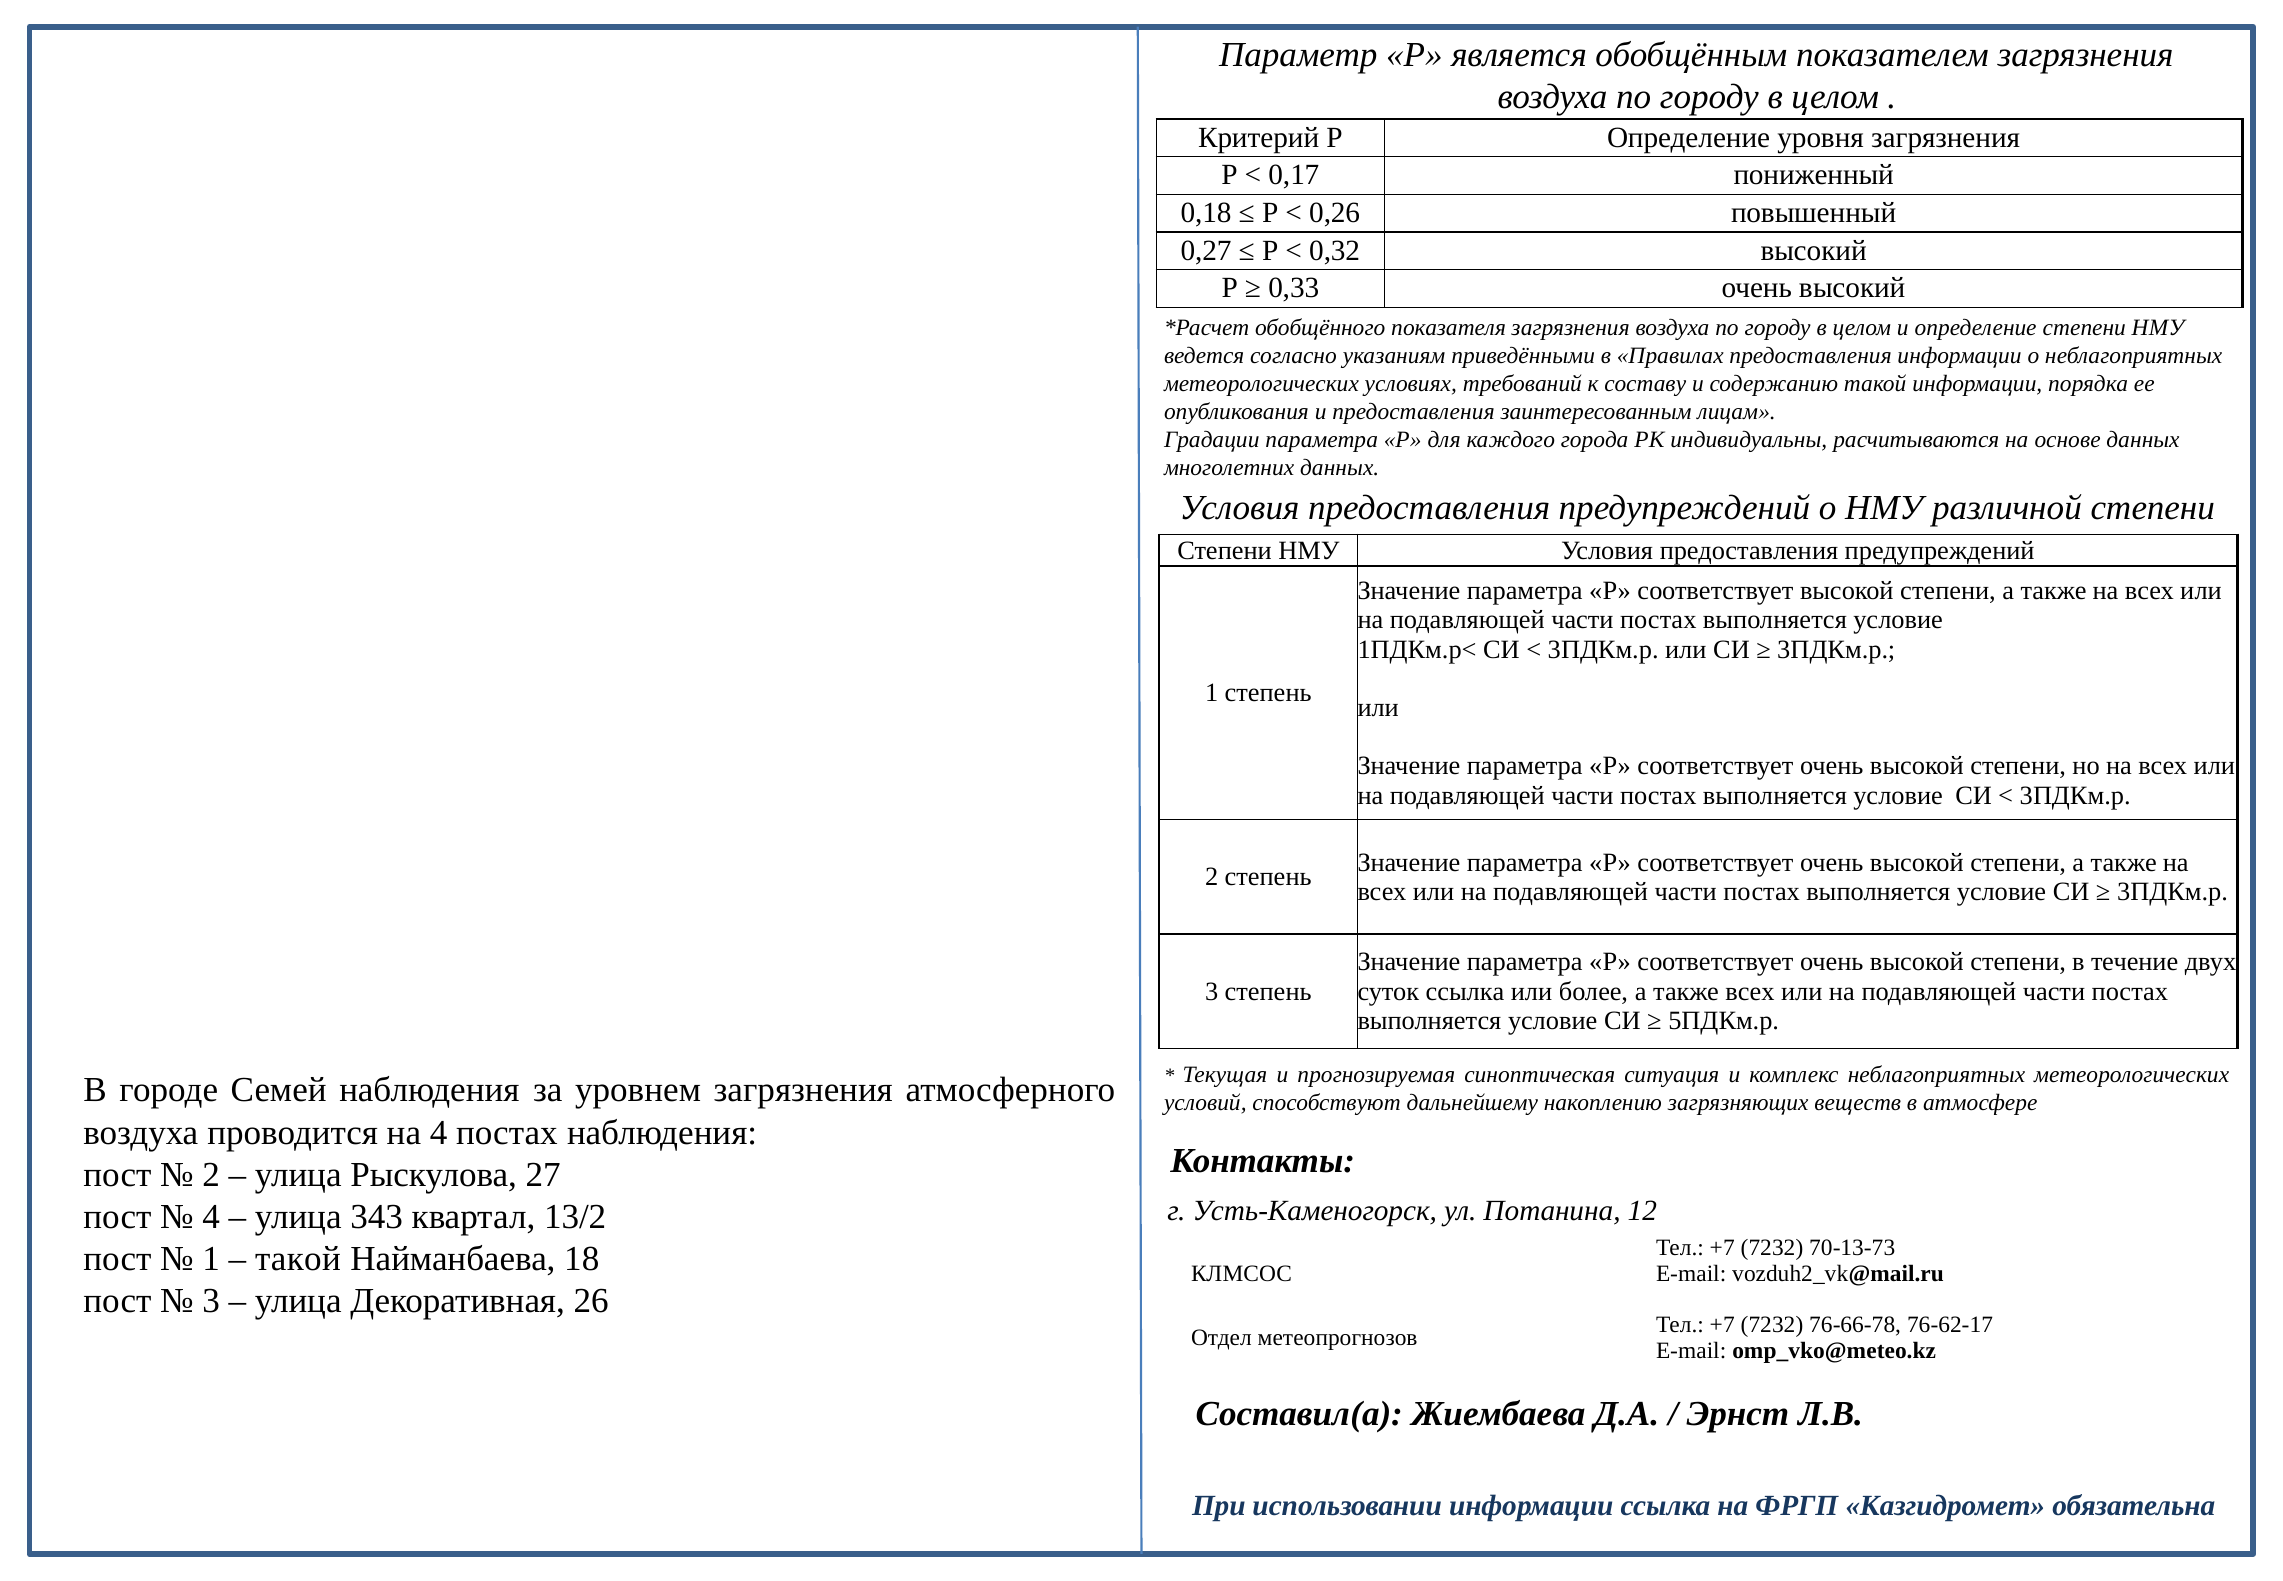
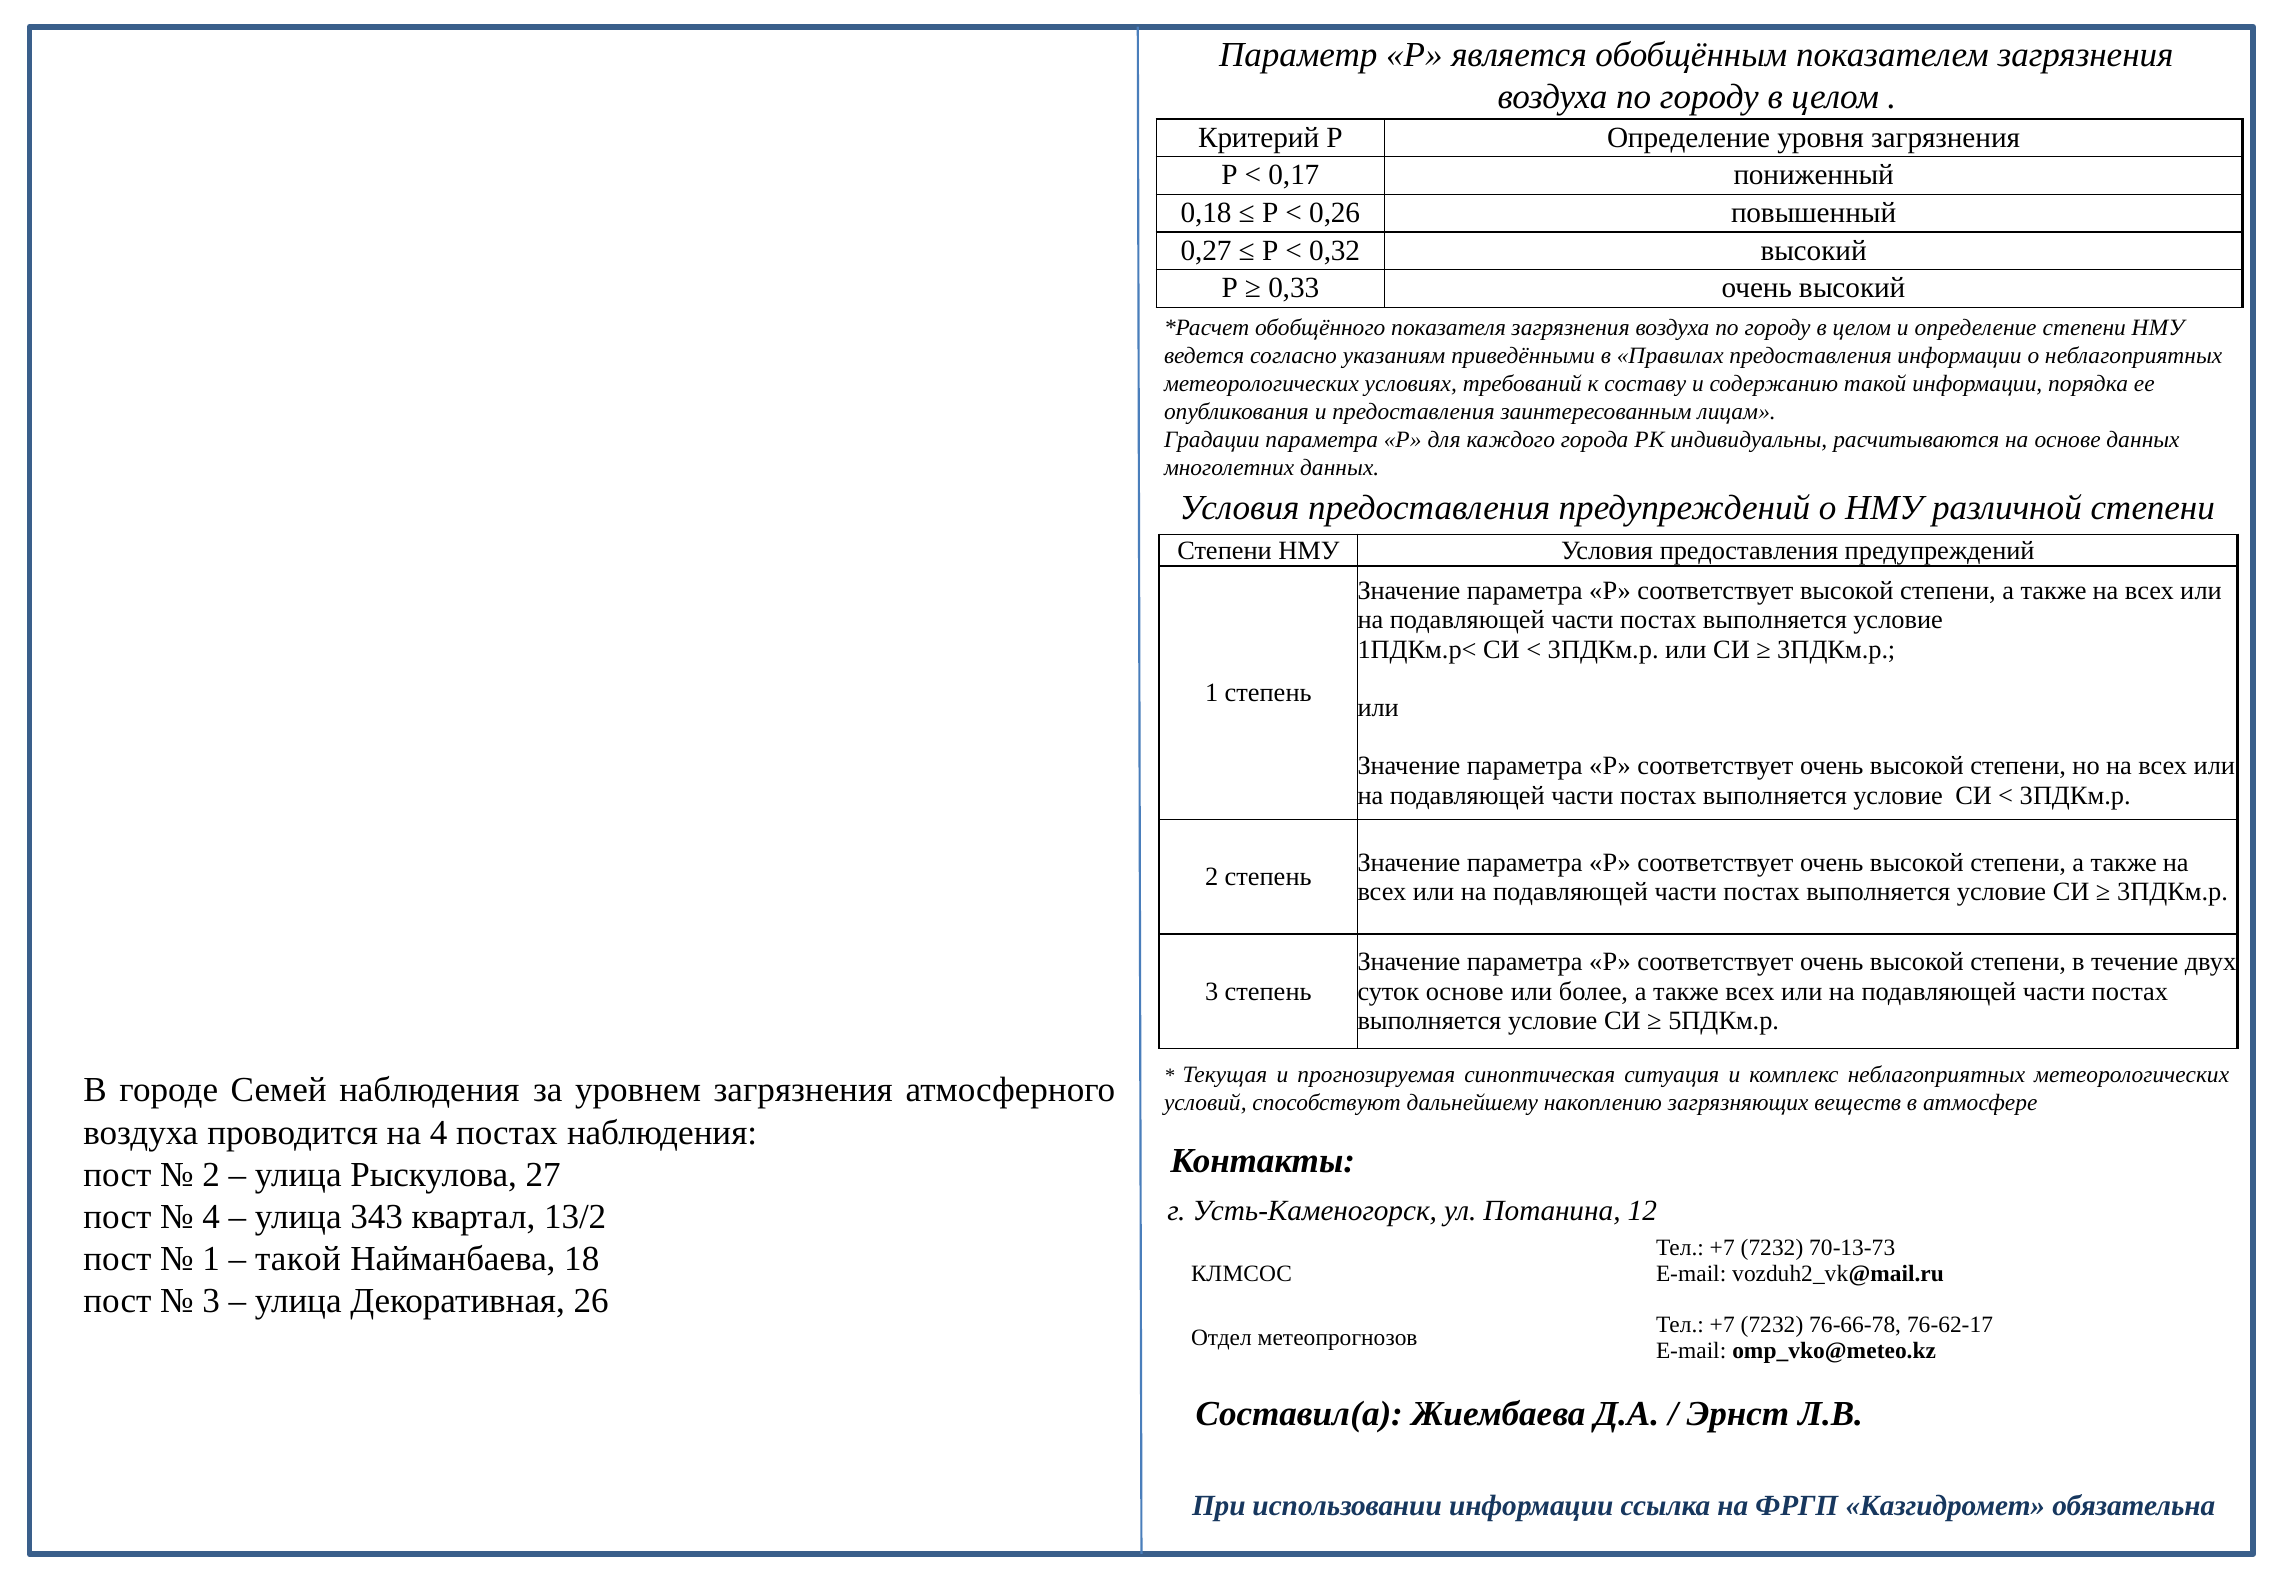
суток ссылка: ссылка -> основе
